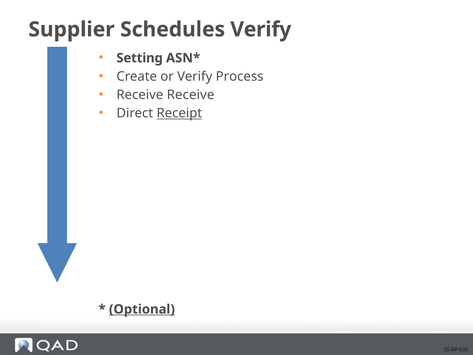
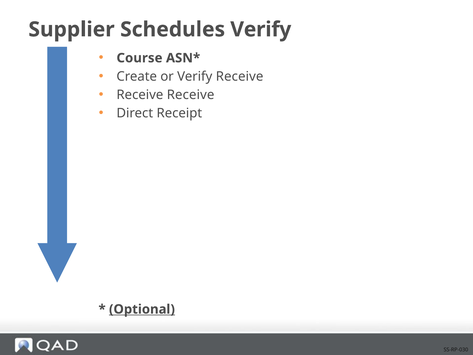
Setting: Setting -> Course
Verify Process: Process -> Receive
Receipt underline: present -> none
